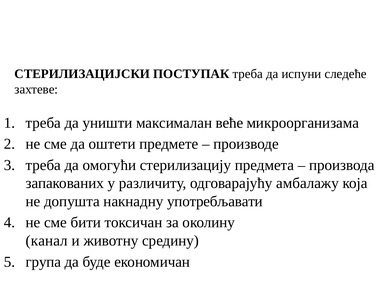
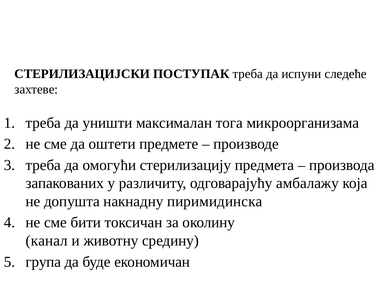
веће: веће -> тога
употребљавати: употребљавати -> пиримидинска
